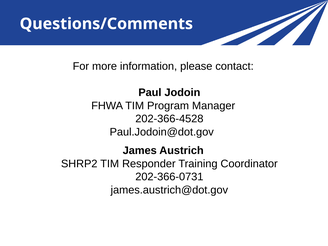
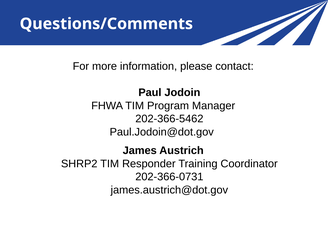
202-366-4528: 202-366-4528 -> 202-366-5462
